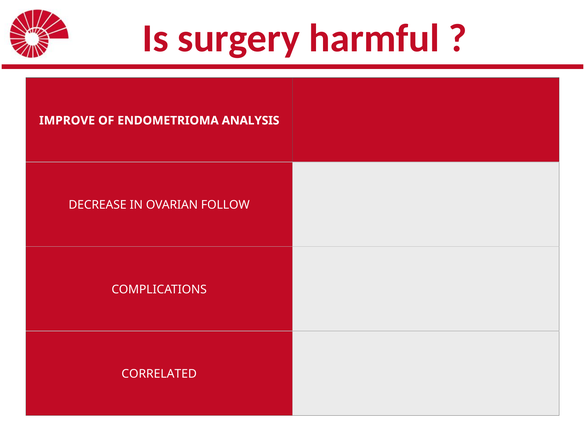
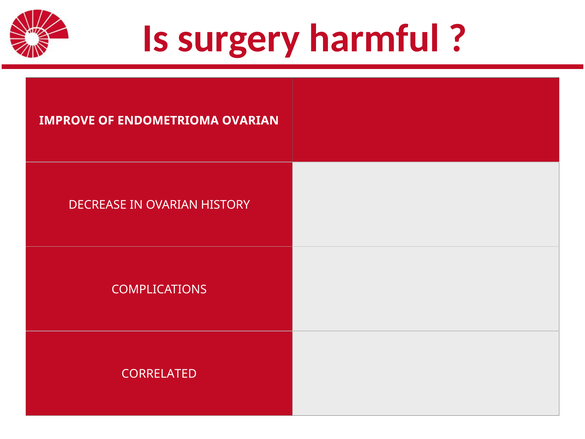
ENDOMETRIOMA ANALYSIS: ANALYSIS -> OVARIAN
FOLLOW: FOLLOW -> HISTORY
